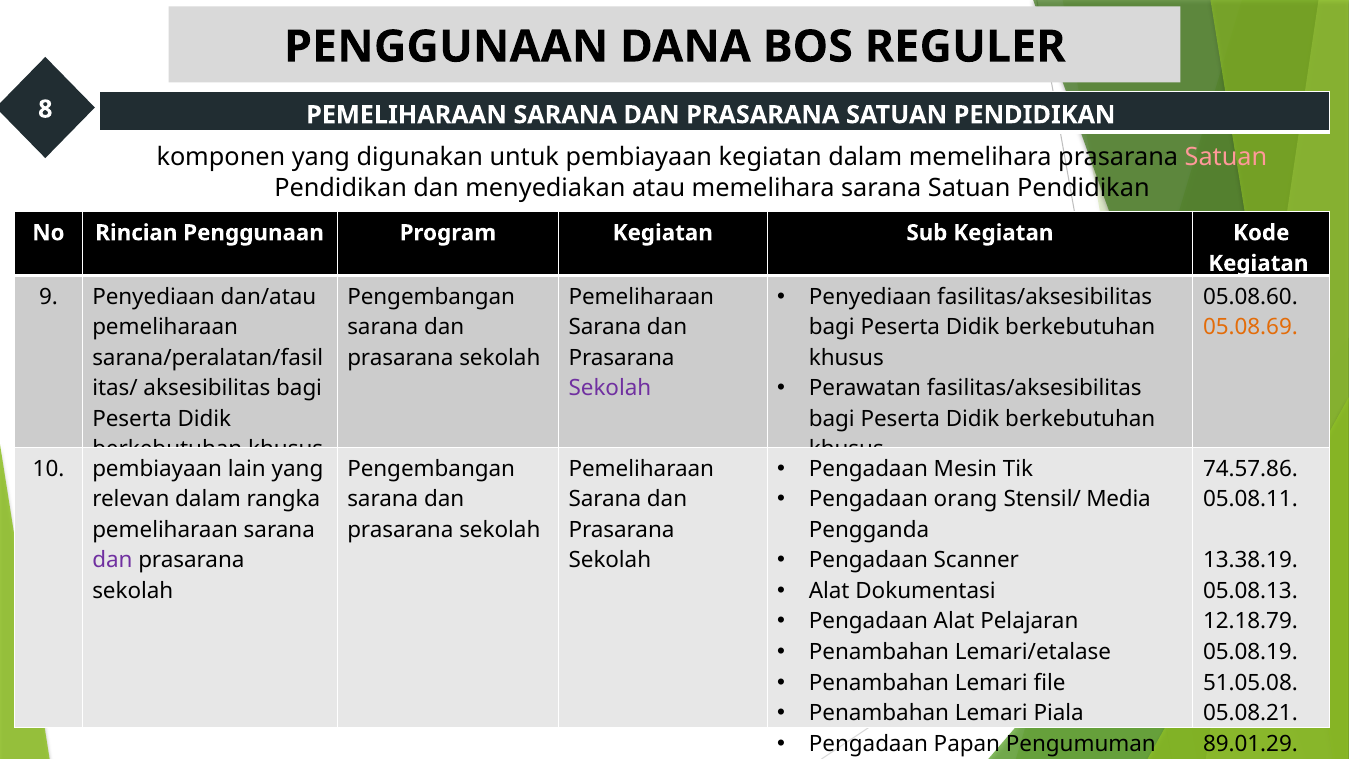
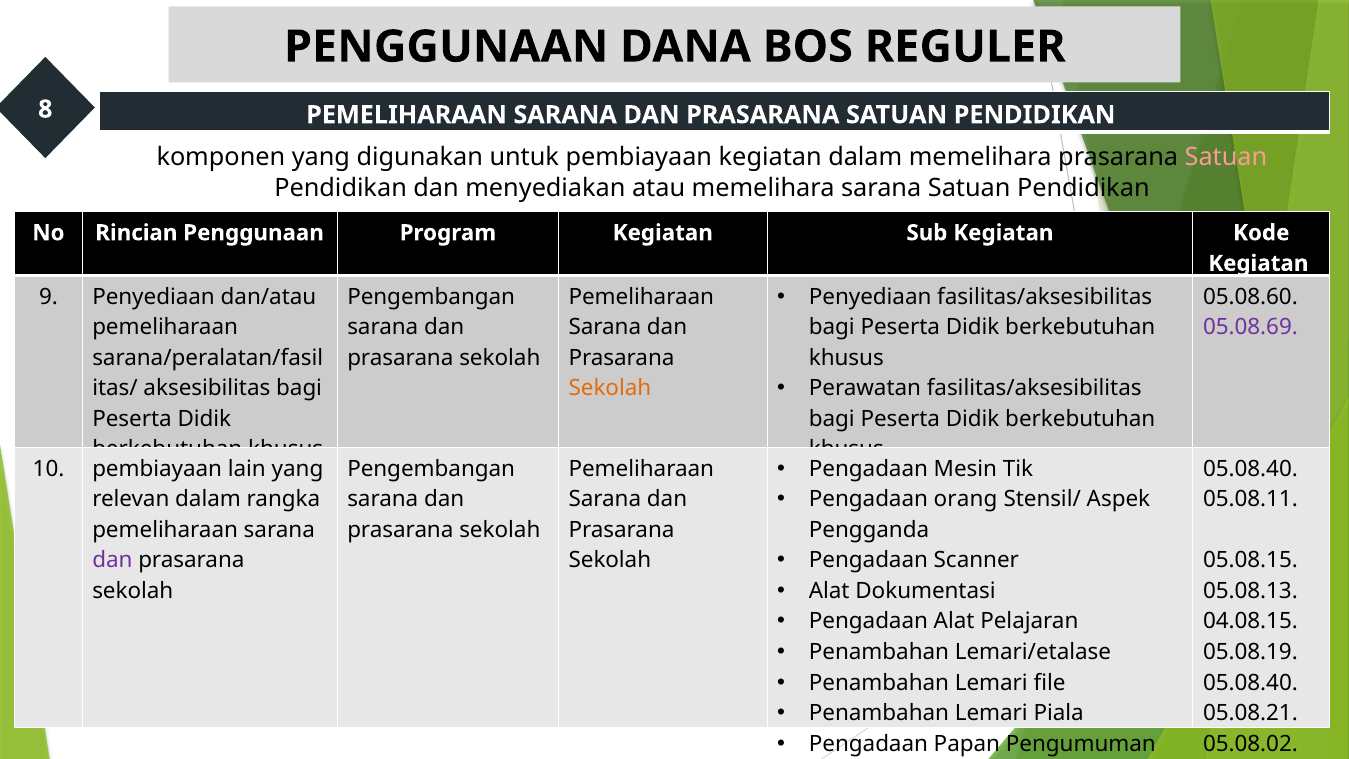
05.08.69 colour: orange -> purple
Sekolah at (610, 388) colour: purple -> orange
74.57.86 at (1250, 469): 74.57.86 -> 05.08.40
Media: Media -> Aspek
13.38.19: 13.38.19 -> 05.08.15
12.18.79: 12.18.79 -> 04.08.15
51.05.08 at (1250, 682): 51.05.08 -> 05.08.40
89.01.29: 89.01.29 -> 05.08.02
